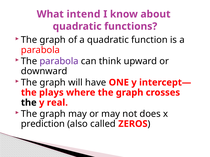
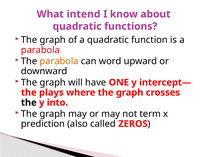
parabola at (59, 61) colour: purple -> orange
think: think -> word
real: real -> into
does: does -> term
